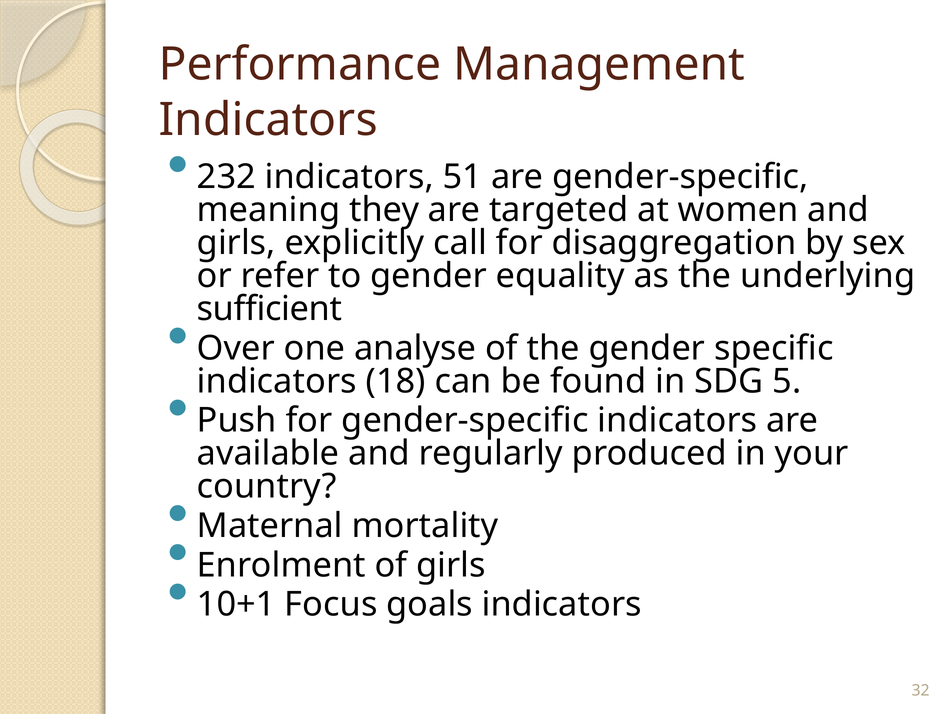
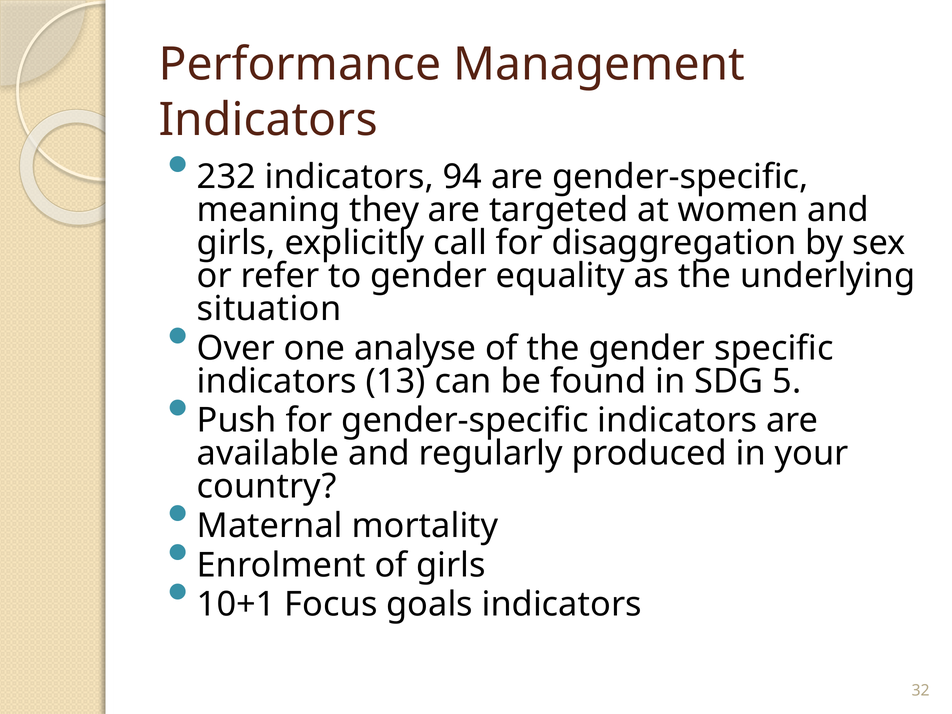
51: 51 -> 94
sufficient: sufficient -> situation
18: 18 -> 13
